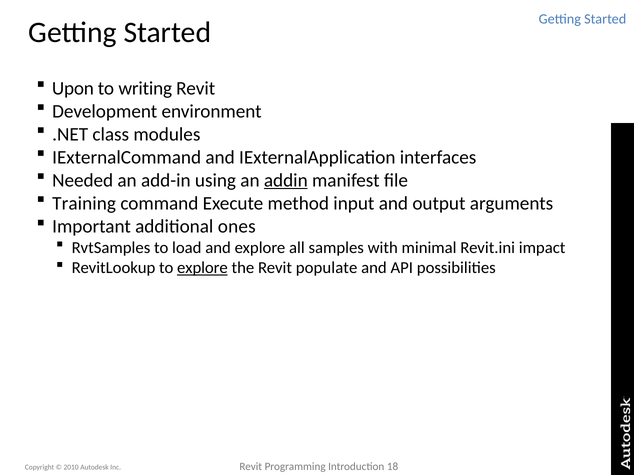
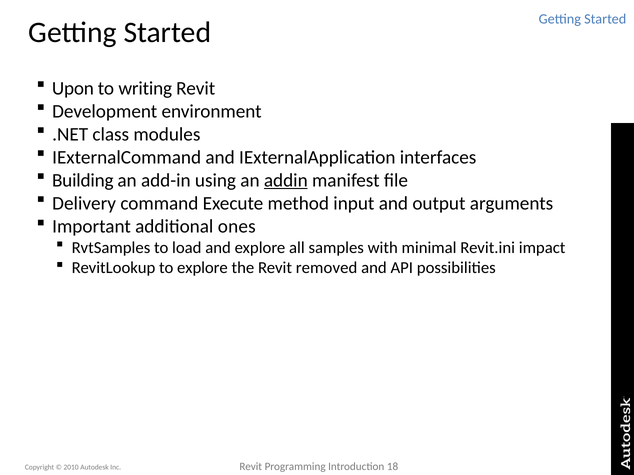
Needed: Needed -> Building
Training: Training -> Delivery
explore at (202, 268) underline: present -> none
populate: populate -> removed
